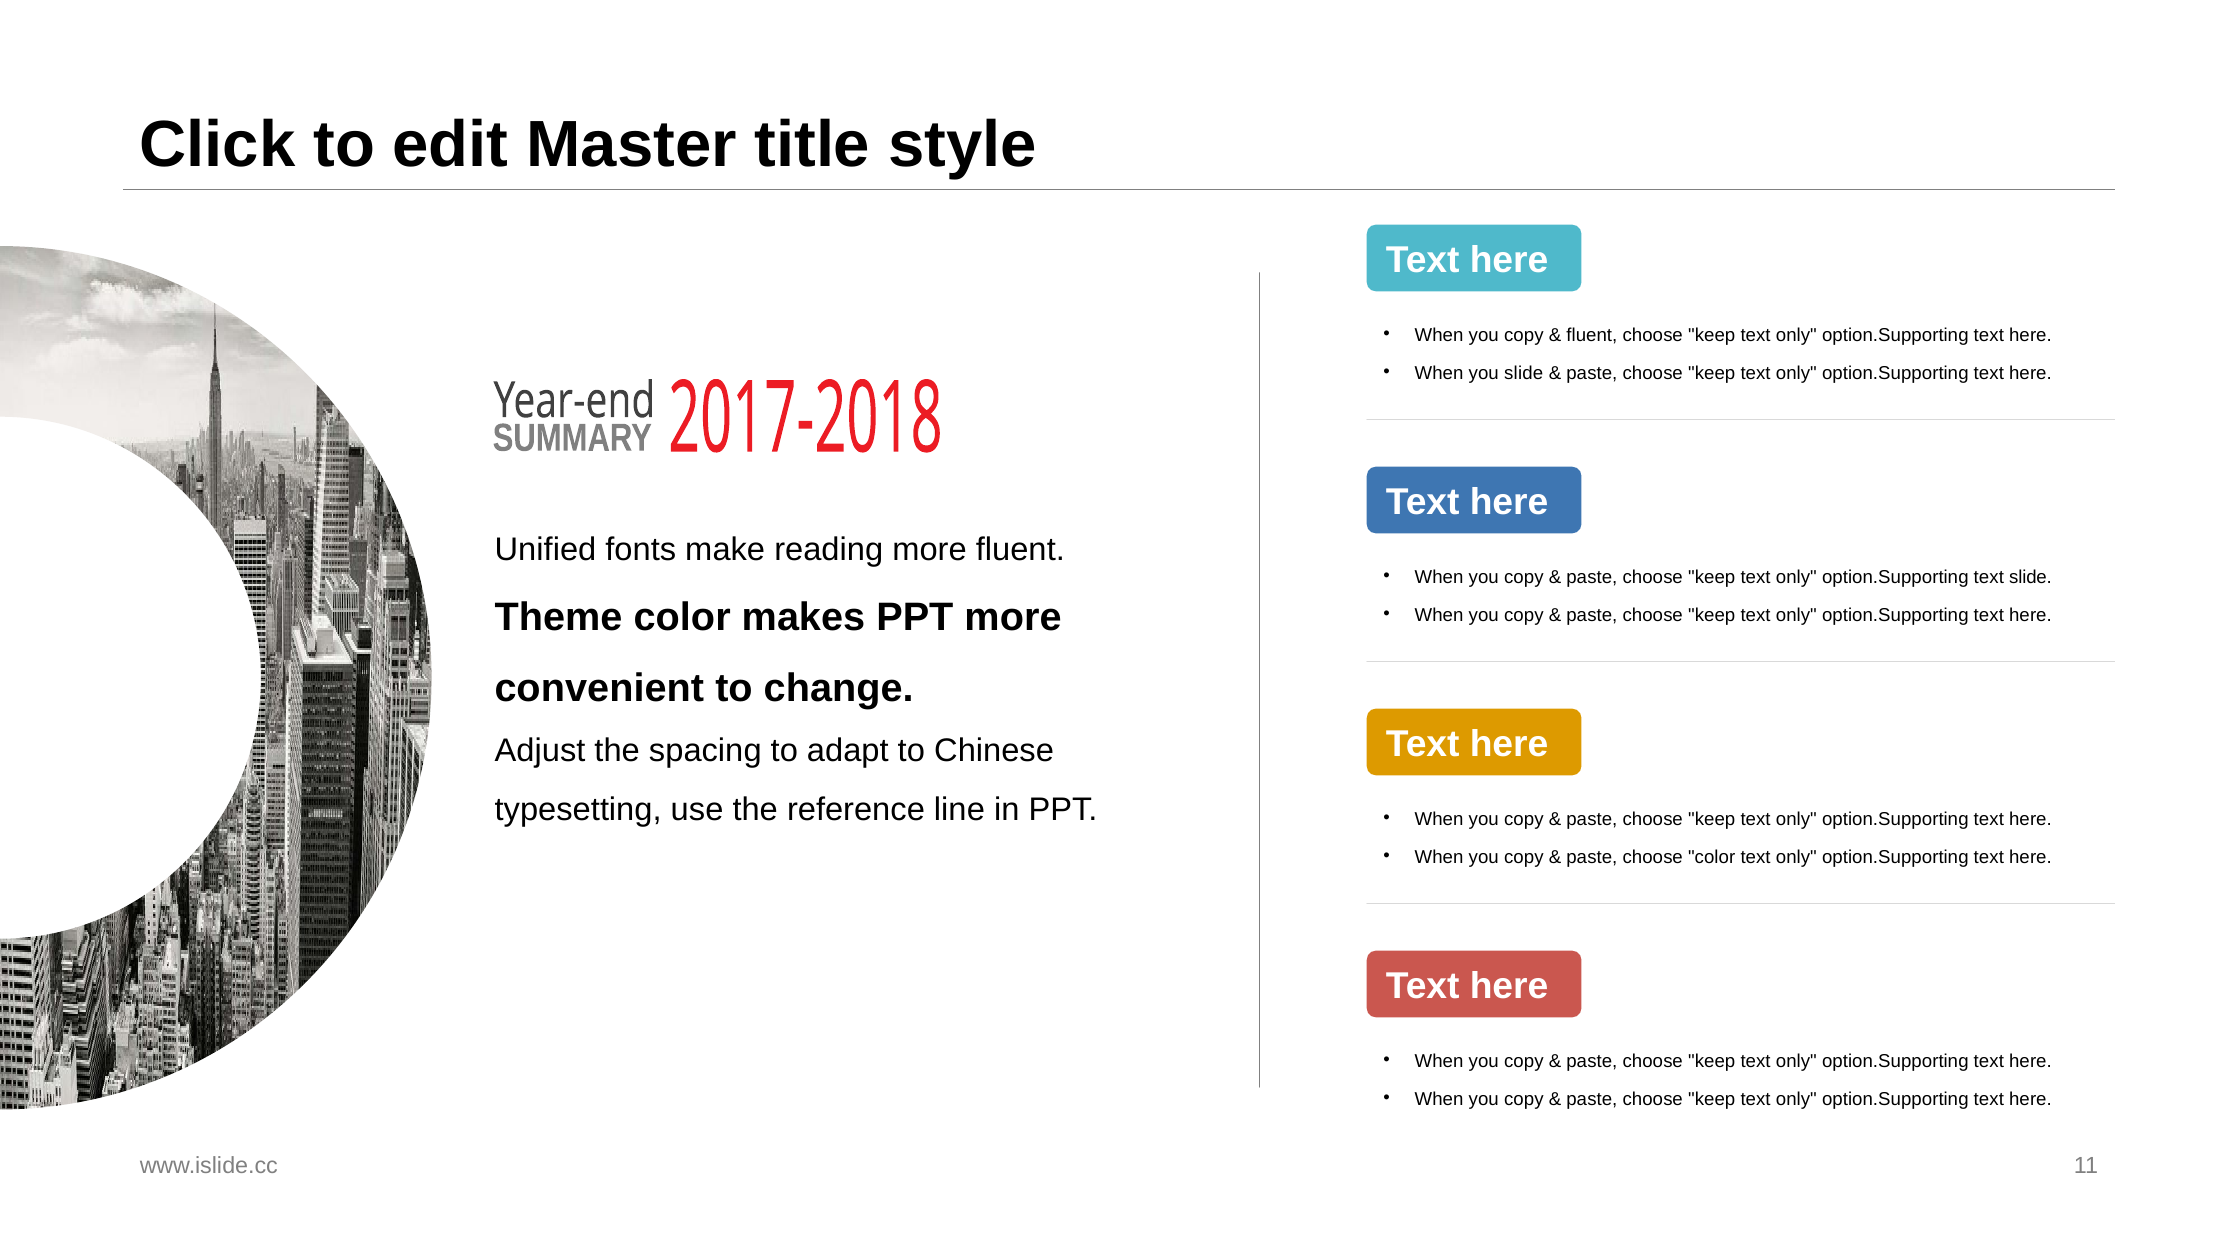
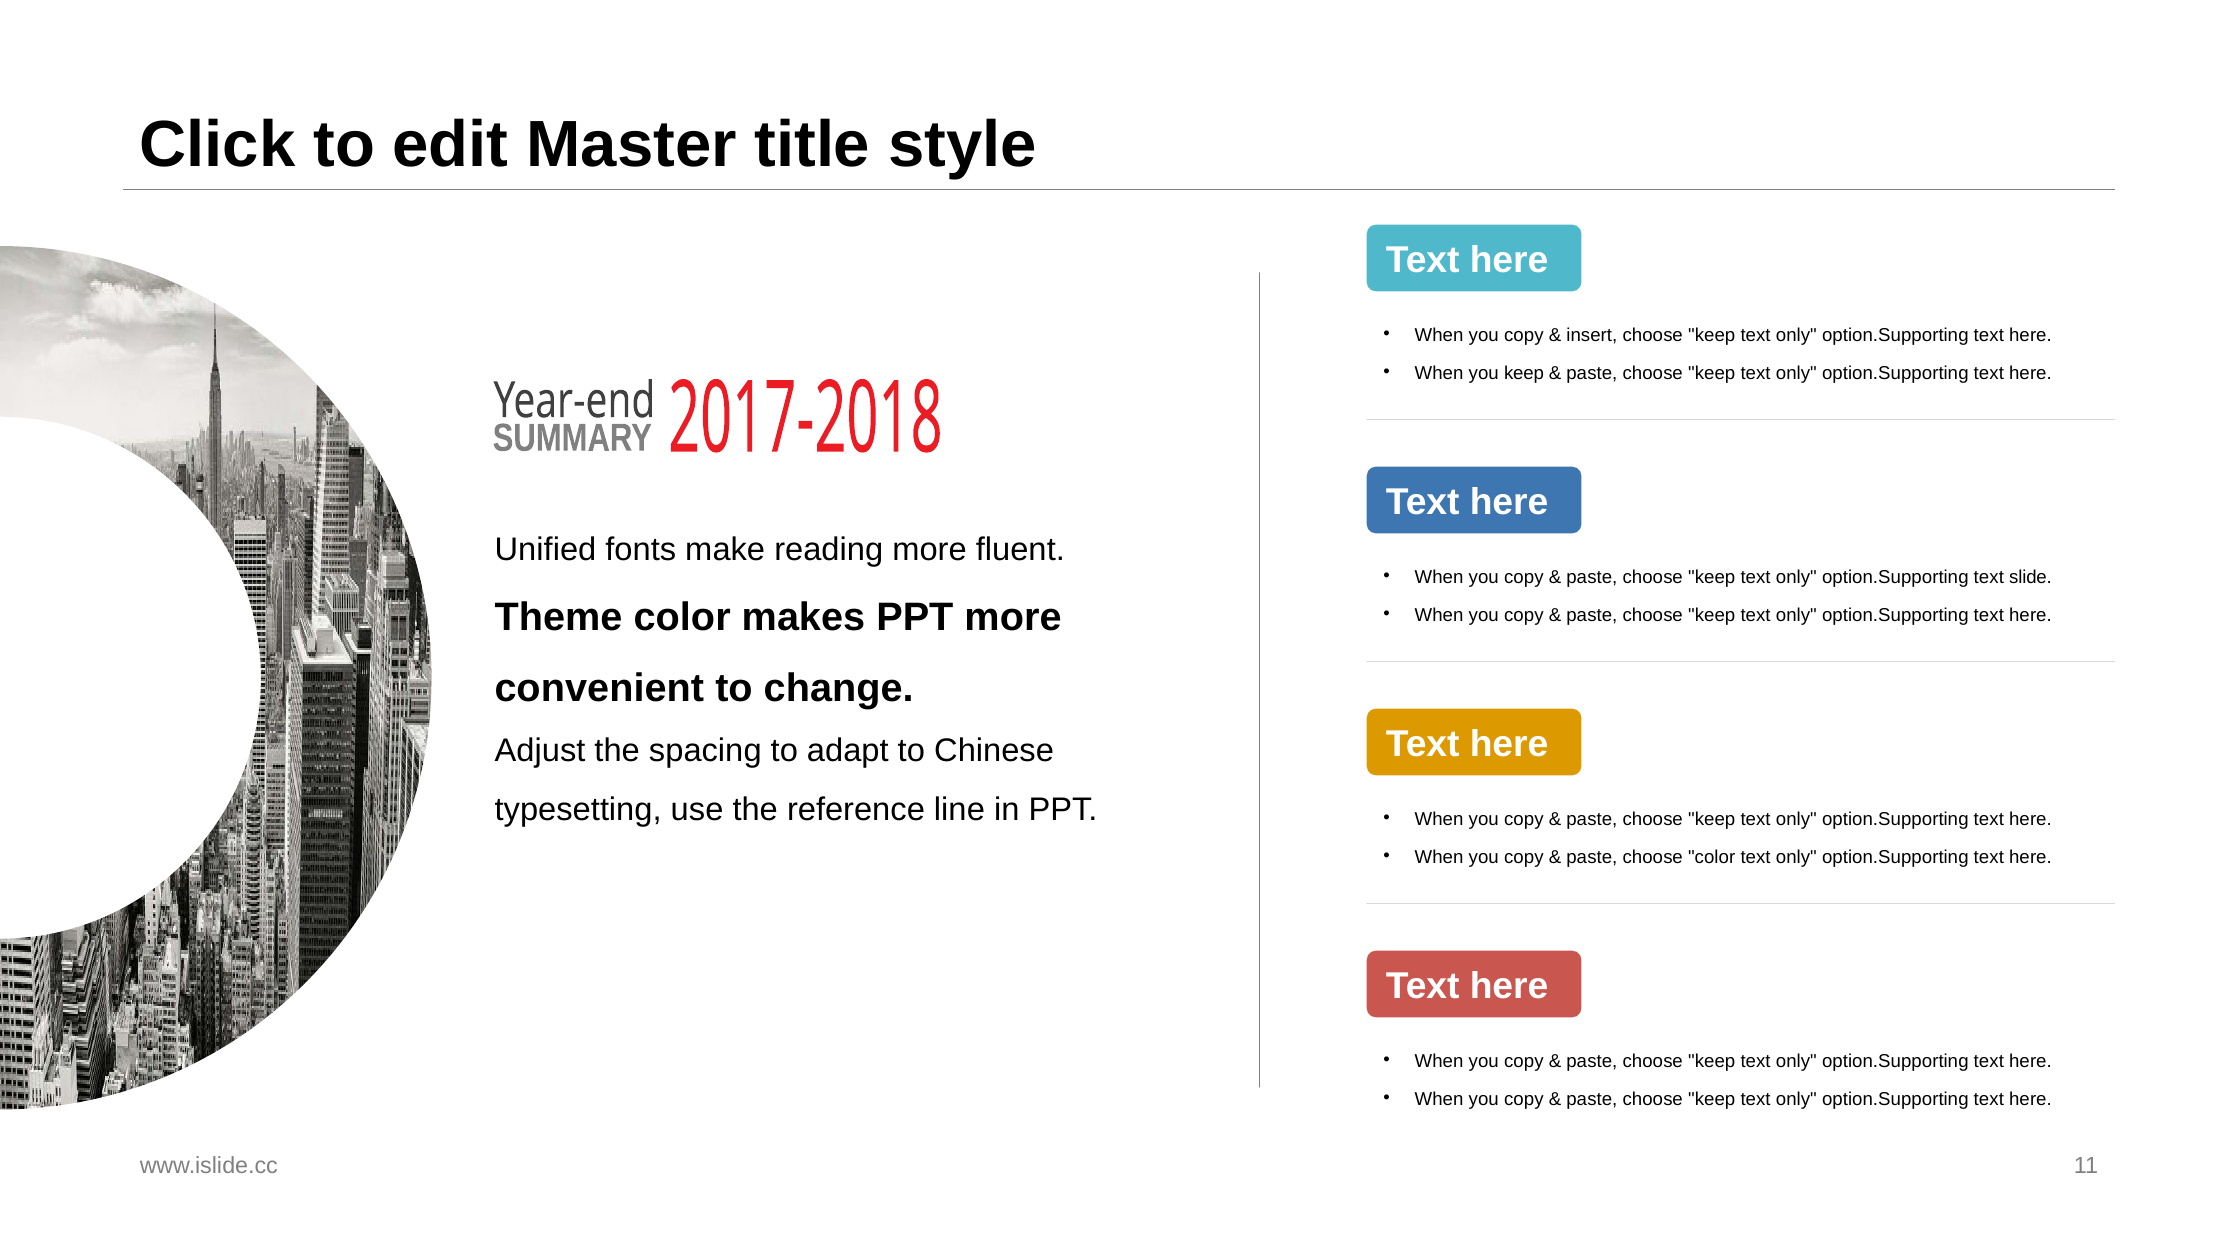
fluent at (1592, 335): fluent -> insert
you slide: slide -> keep
